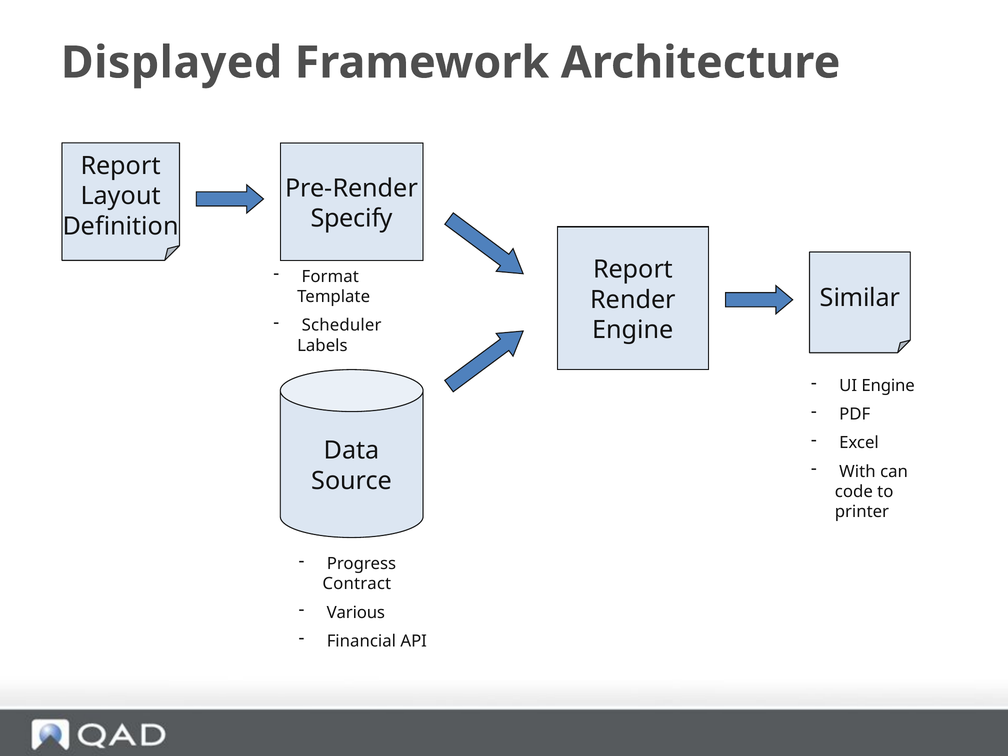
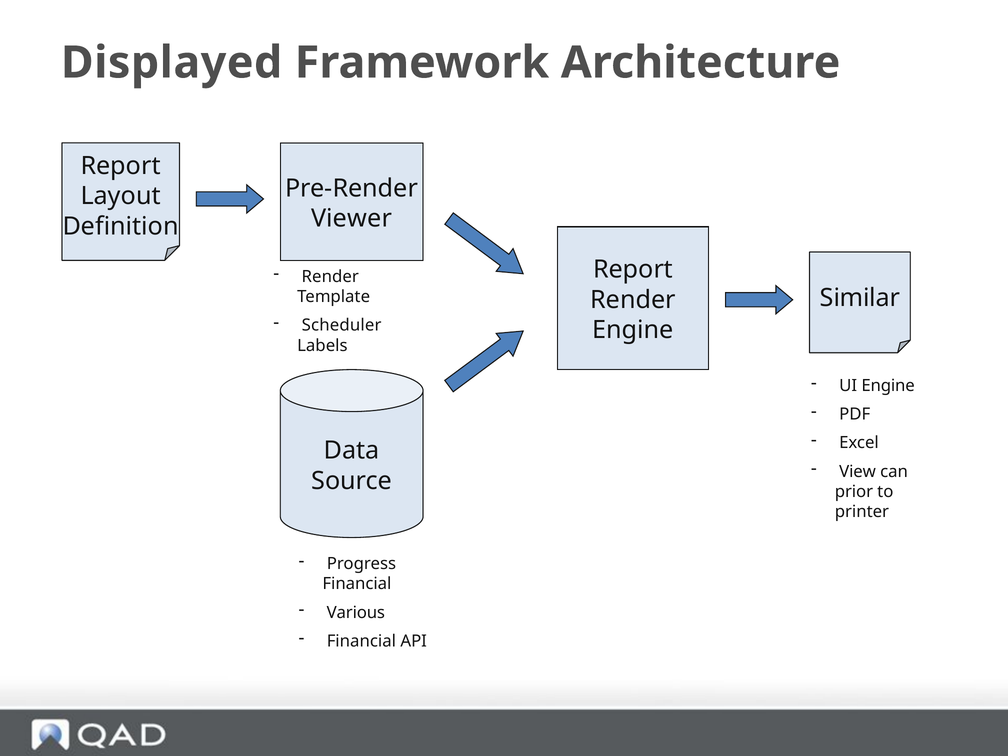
Specify: Specify -> Viewer
Format at (330, 277): Format -> Render
With: With -> View
code: code -> prior
Contract at (357, 584): Contract -> Financial
